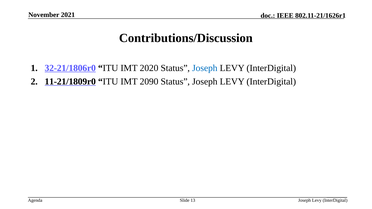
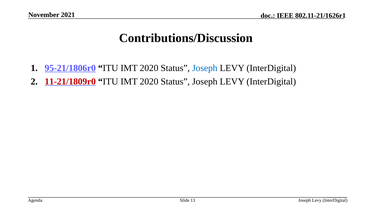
32-21/1806r0: 32-21/1806r0 -> 95-21/1806r0
11-21/1809r0 colour: black -> red
2090 at (149, 82): 2090 -> 2020
